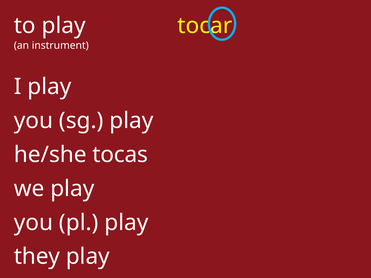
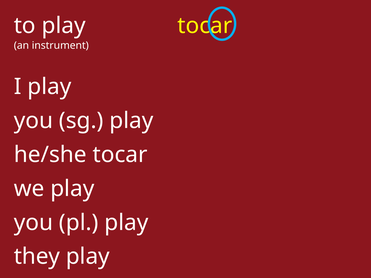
he/she tocas: tocas -> tocar
